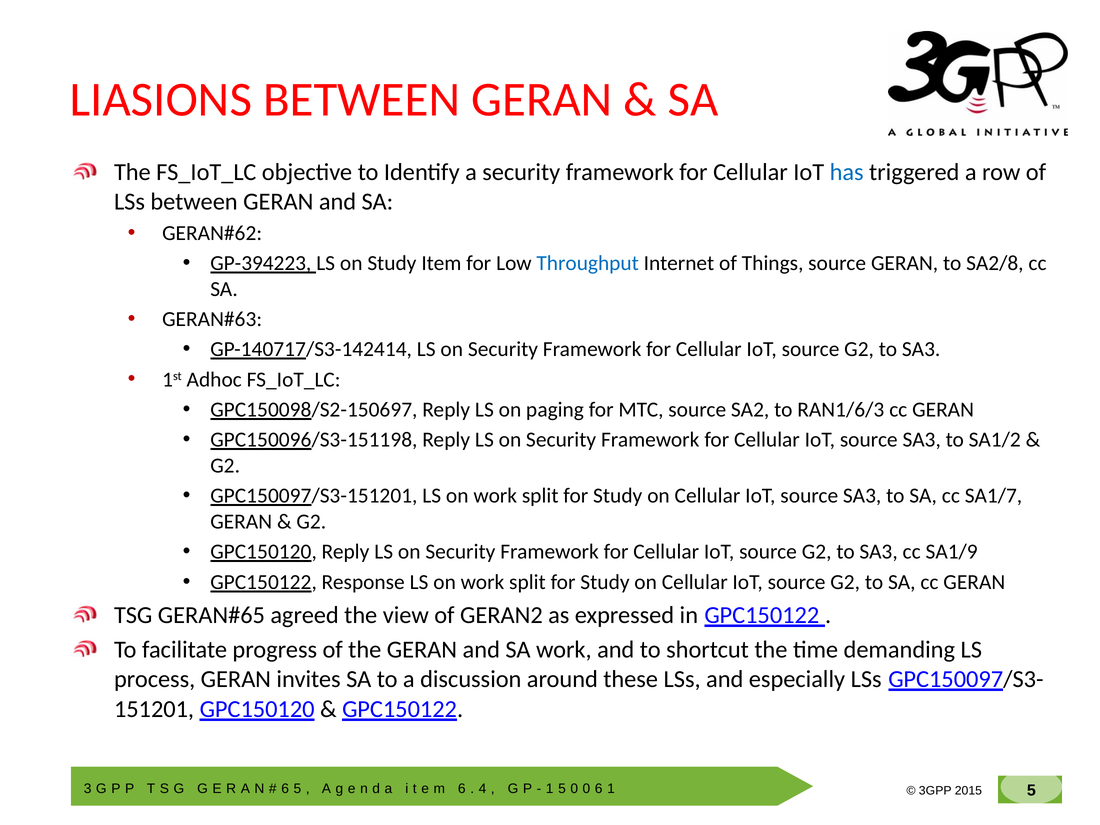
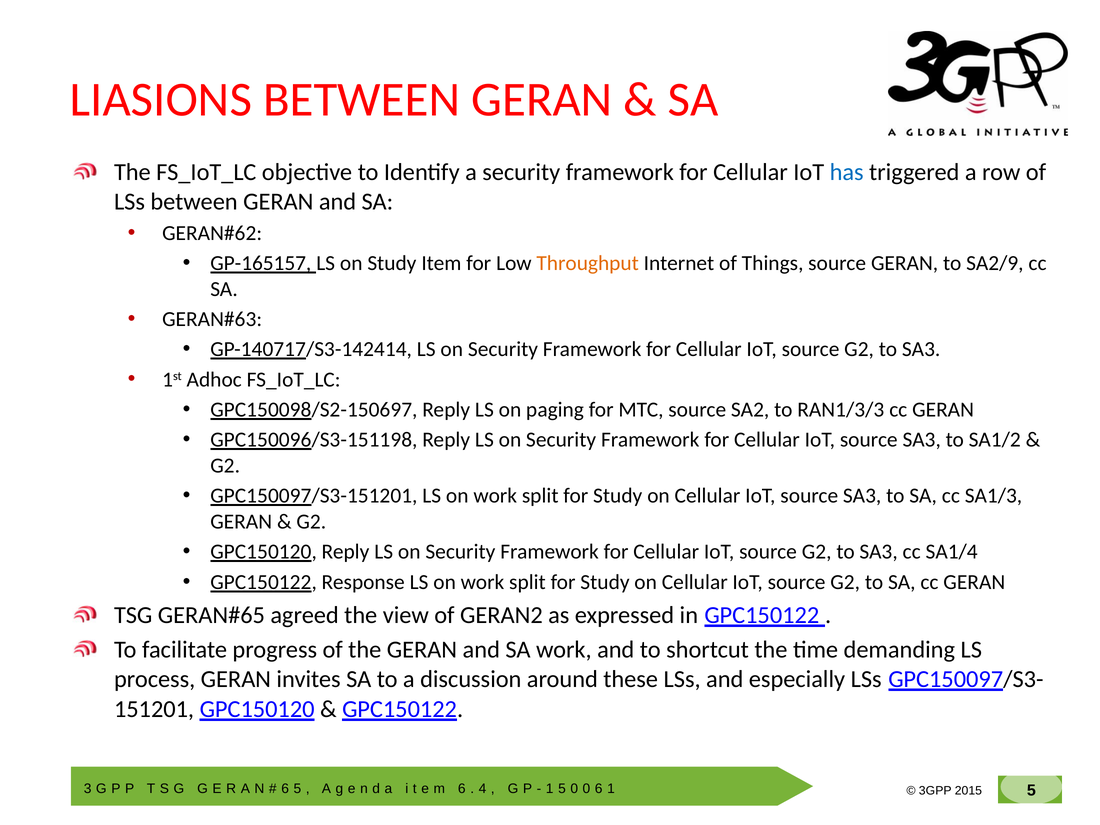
GP-394223: GP-394223 -> GP-165157
Throughput colour: blue -> orange
SA2/8: SA2/8 -> SA2/9
RAN1/6/3: RAN1/6/3 -> RAN1/3/3
SA1/7: SA1/7 -> SA1/3
SA1/9: SA1/9 -> SA1/4
